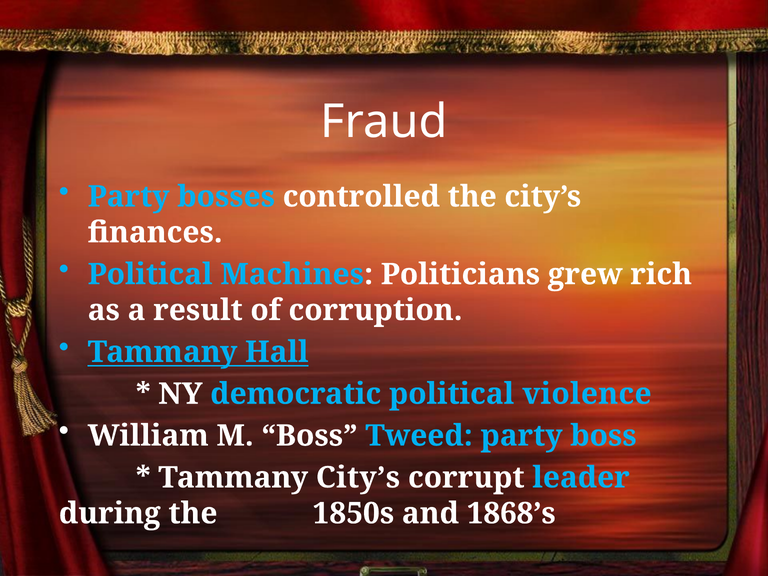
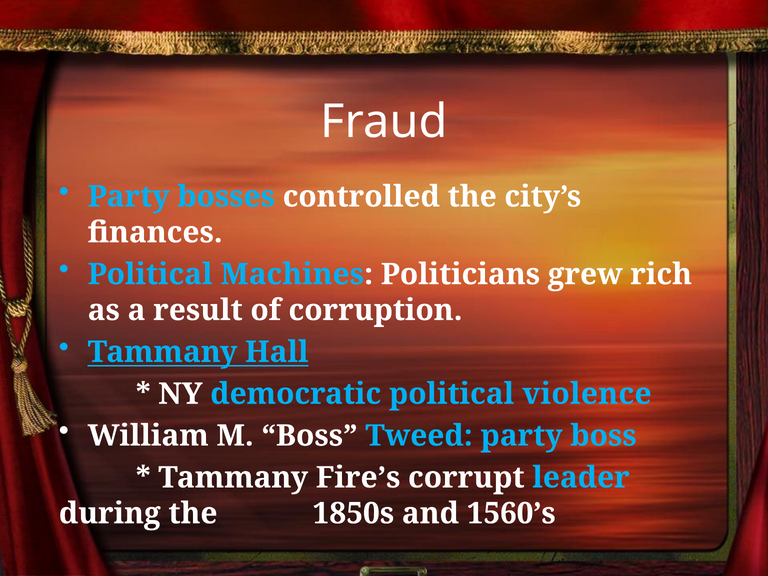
Tammany City’s: City’s -> Fire’s
1868’s: 1868’s -> 1560’s
